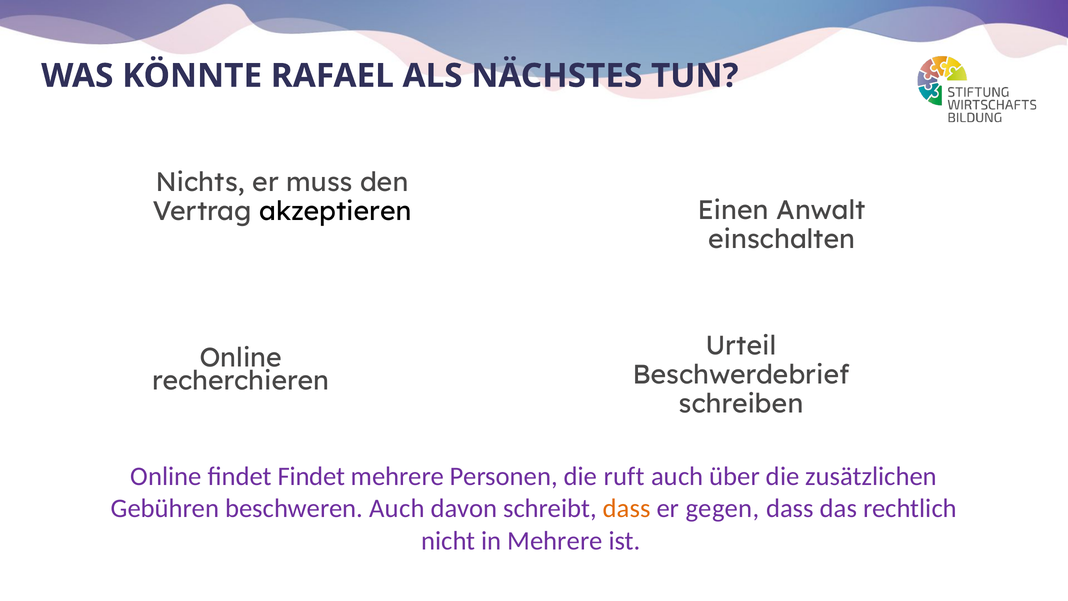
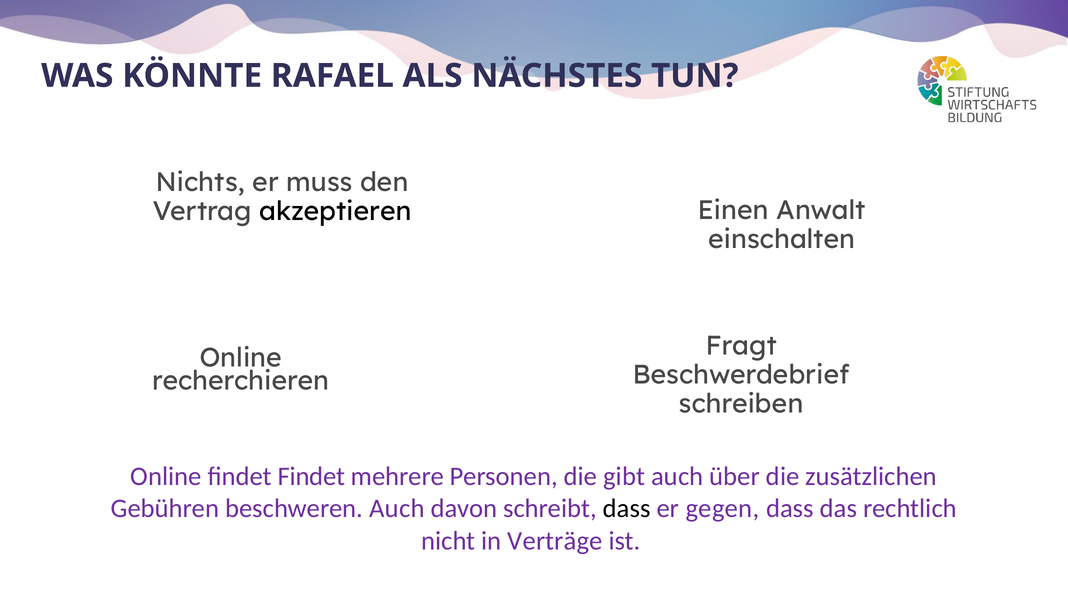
Urteil: Urteil -> Fragt
ruft: ruft -> gibt
dass at (627, 508) colour: orange -> black
in Mehrere: Mehrere -> Verträge
